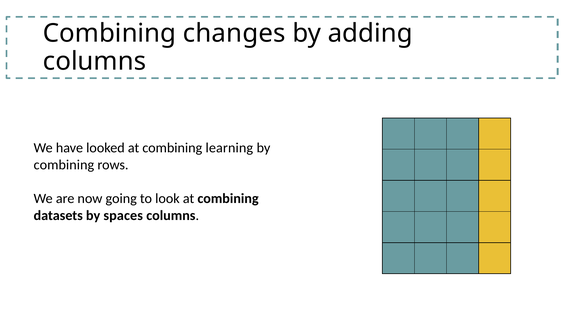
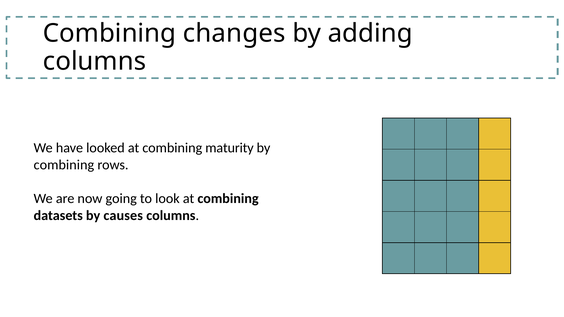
learning: learning -> maturity
spaces: spaces -> causes
